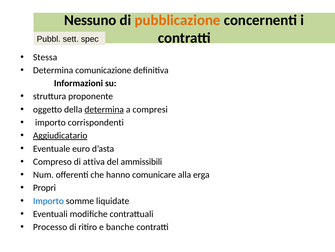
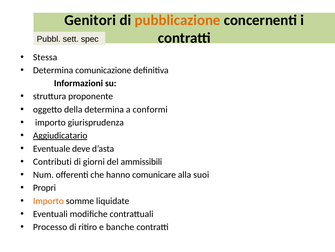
Nessuno: Nessuno -> Genitori
determina at (104, 109) underline: present -> none
compresi: compresi -> conformi
corrispondenti: corrispondenti -> giurisprudenza
euro: euro -> deve
Compreso: Compreso -> Contributi
attiva: attiva -> giorni
erga: erga -> suoi
Importo at (48, 200) colour: blue -> orange
